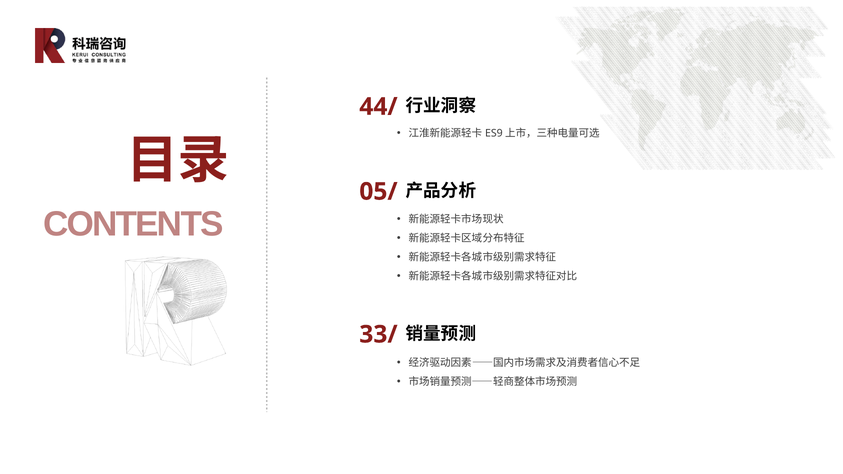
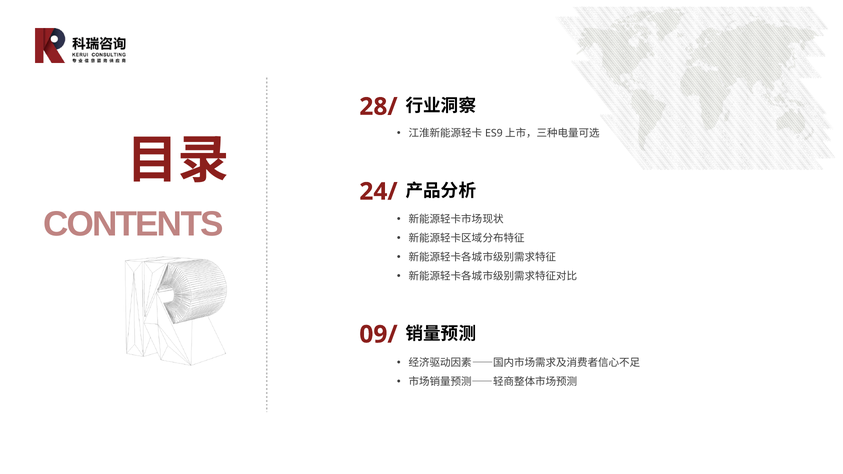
44/: 44/ -> 28/
05/: 05/ -> 24/
33/: 33/ -> 09/
